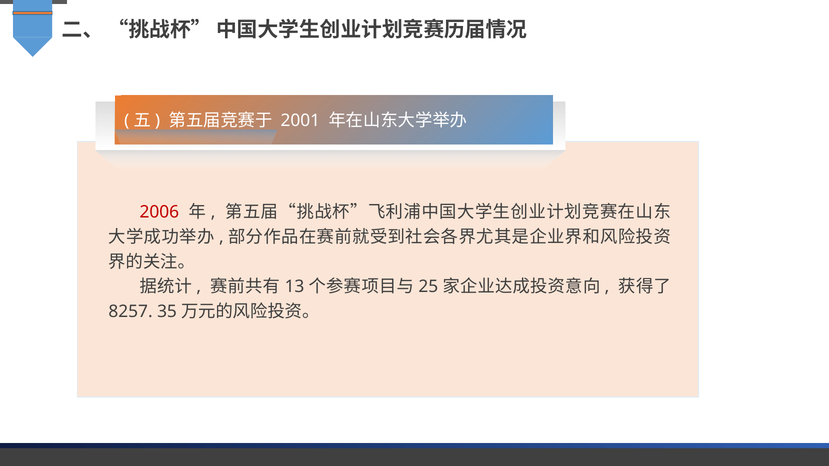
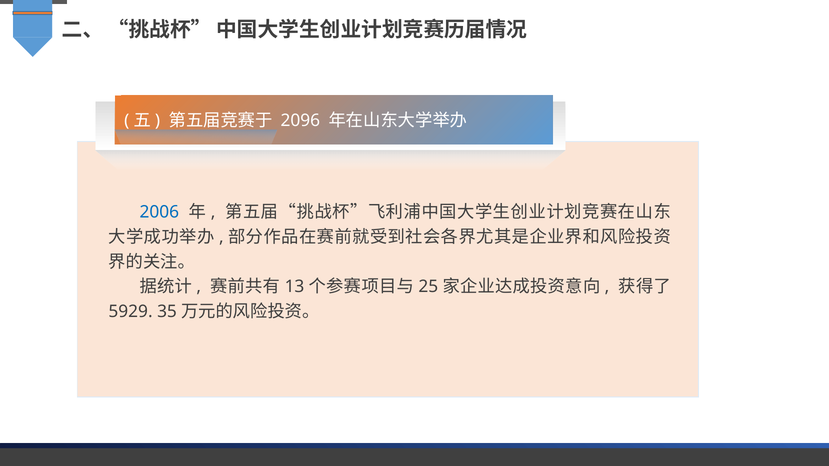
2001: 2001 -> 2096
2006 colour: red -> blue
8257: 8257 -> 5929
